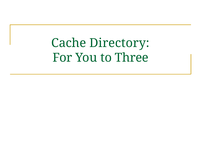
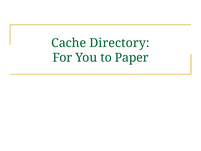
Three: Three -> Paper
